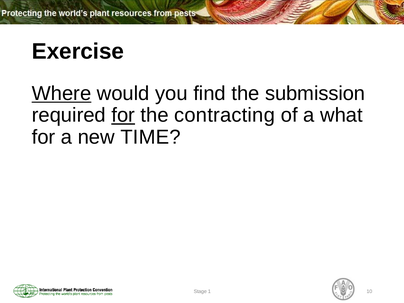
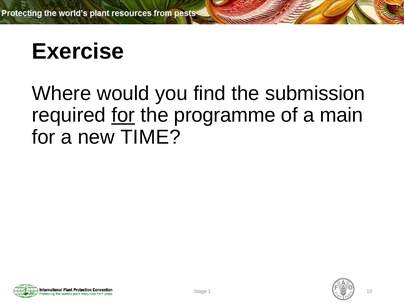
Where underline: present -> none
contracting: contracting -> programme
what: what -> main
